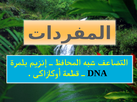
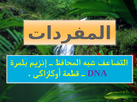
DNA colour: black -> purple
